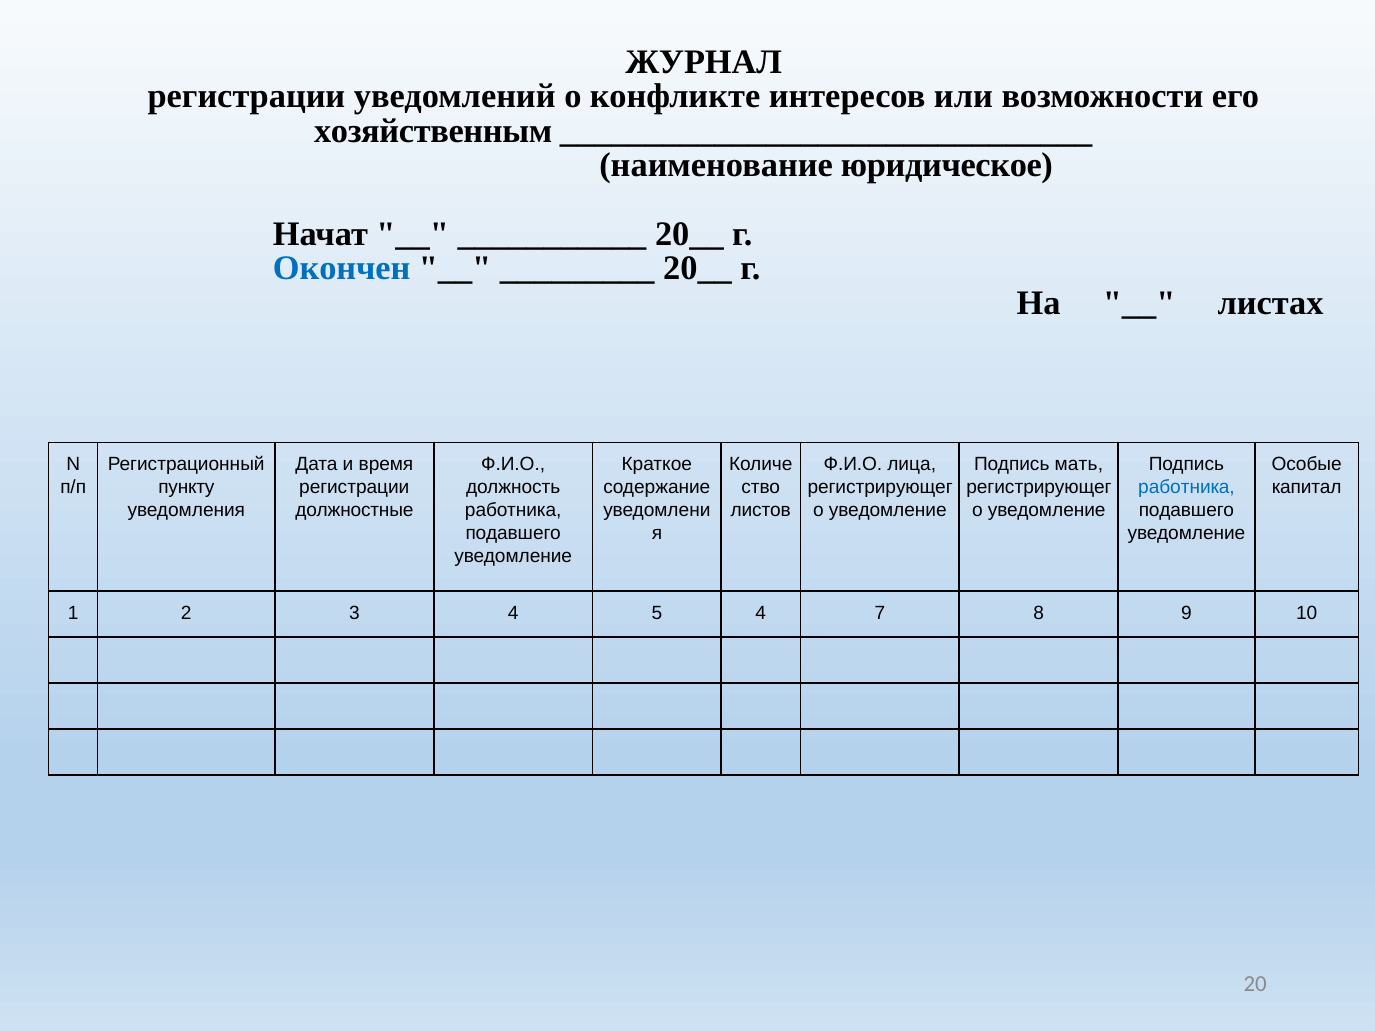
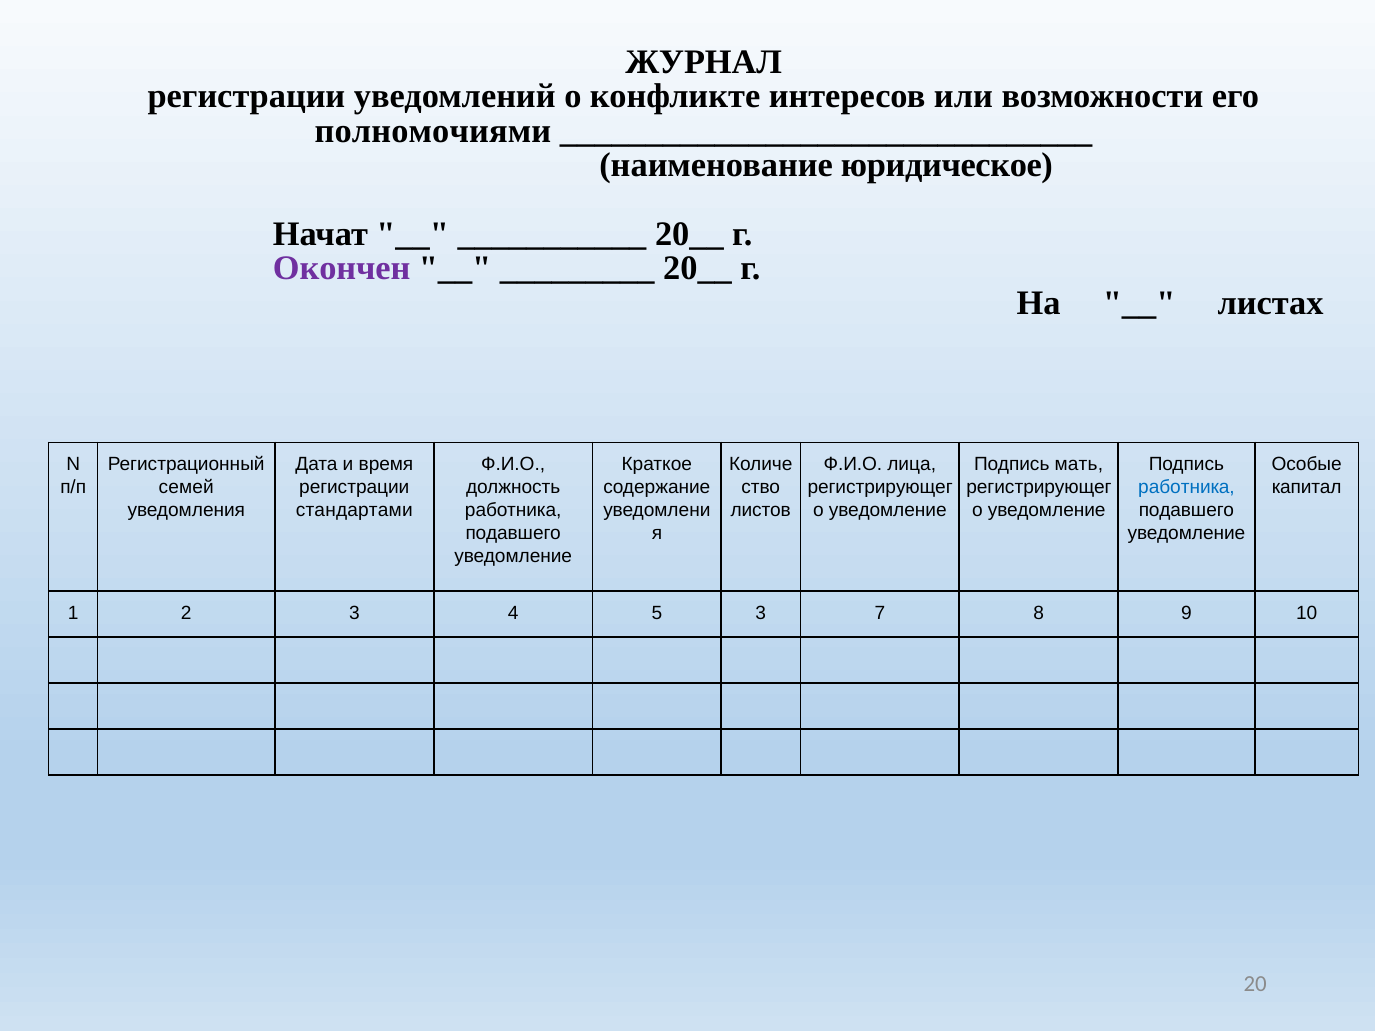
хозяйственным: хозяйственным -> полномочиями
Окончен colour: blue -> purple
пункту: пункту -> семей
должностные: должностные -> стандартами
5 4: 4 -> 3
